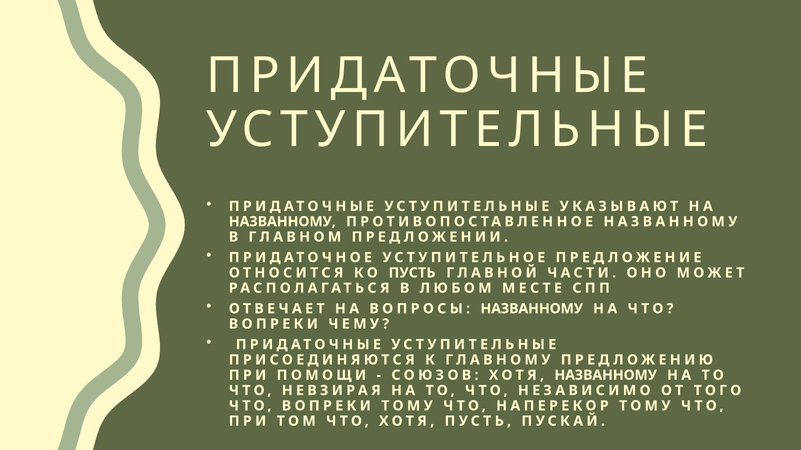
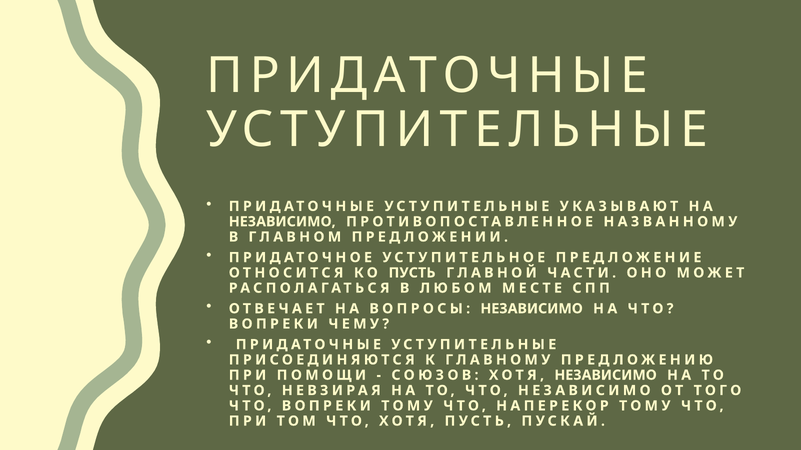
НАЗВАННОМУ at (282, 222): НАЗВАННОМУ -> НЕЗАВИСИМО
ВОПРОСЫ НАЗВАННОМУ: НАЗВАННОМУ -> НЕЗАВИСИМО
ХОТЯ НАЗВАННОМУ: НАЗВАННОМУ -> НЕЗАВИСИМО
